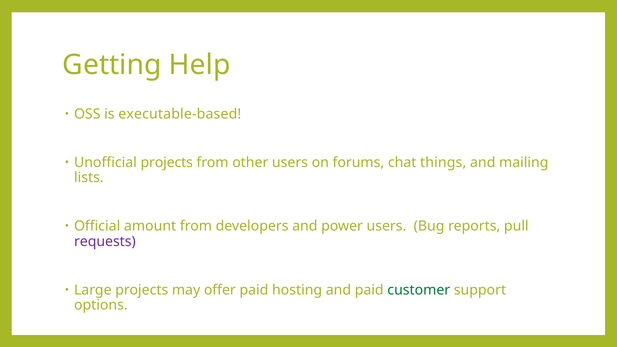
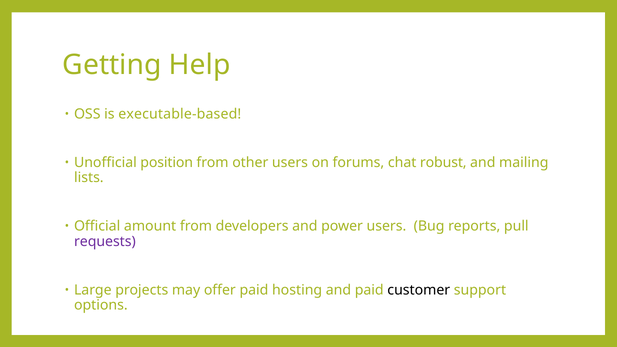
Unofficial projects: projects -> position
things: things -> robust
customer colour: green -> black
